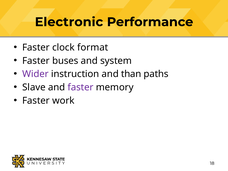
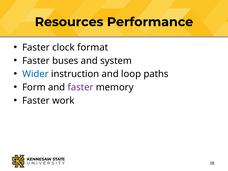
Electronic: Electronic -> Resources
Wider colour: purple -> blue
than: than -> loop
Slave: Slave -> Form
